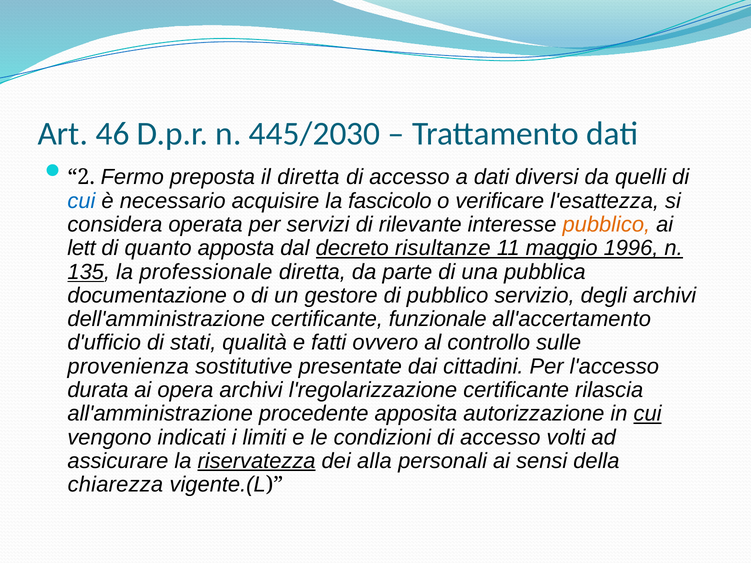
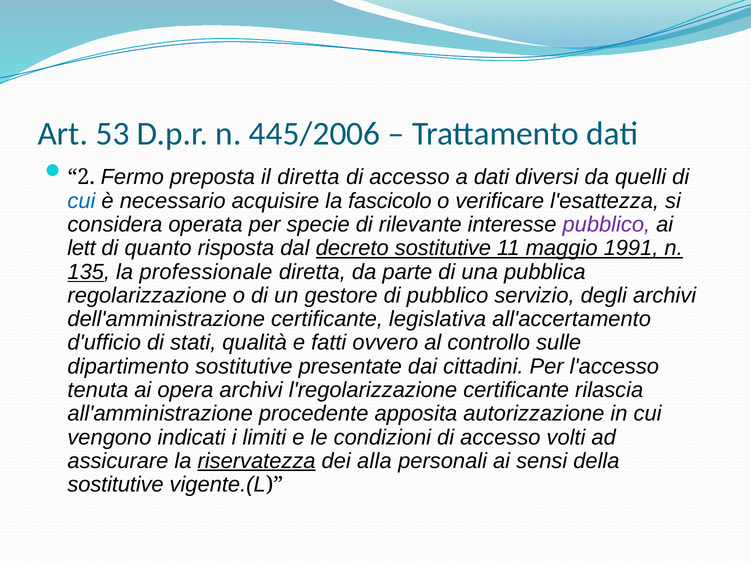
46: 46 -> 53
445/2030: 445/2030 -> 445/2006
servizi: servizi -> specie
pubblico at (606, 225) colour: orange -> purple
apposta: apposta -> risposta
decreto risultanze: risultanze -> sostitutive
1996: 1996 -> 1991
documentazione: documentazione -> regolarizzazione
funzionale: funzionale -> legislativa
provenienza: provenienza -> dipartimento
durata: durata -> tenuta
cui at (648, 414) underline: present -> none
chiarezza at (115, 485): chiarezza -> sostitutive
